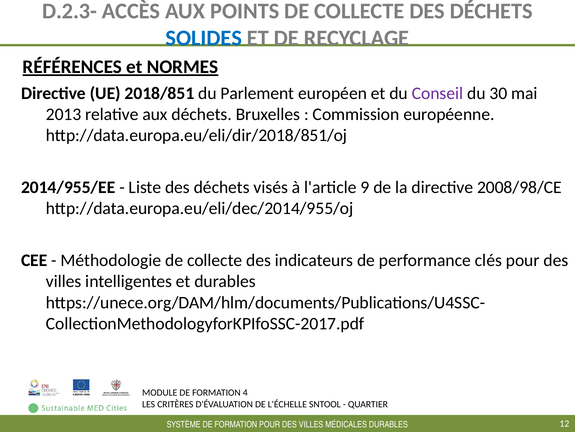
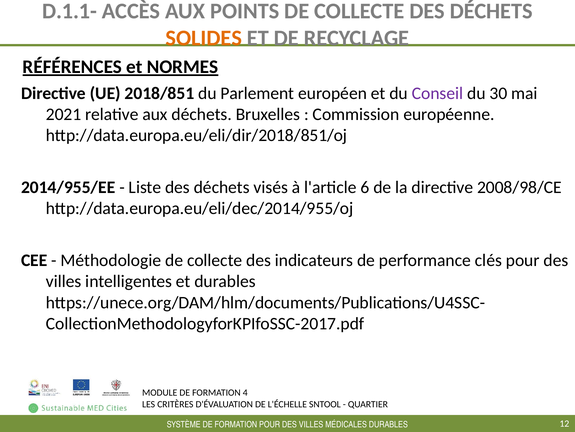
D.2.3-: D.2.3- -> D.1.1-
SOLIDES colour: blue -> orange
2013: 2013 -> 2021
9: 9 -> 6
